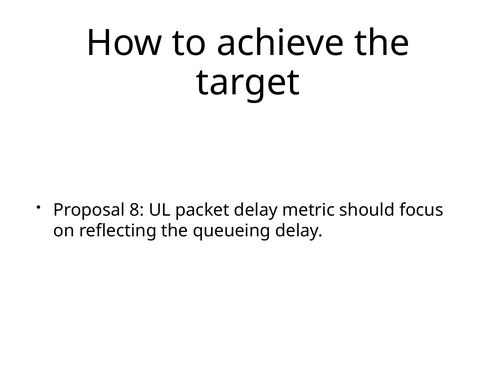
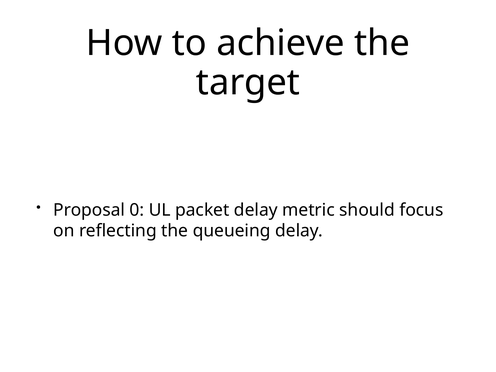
8: 8 -> 0
